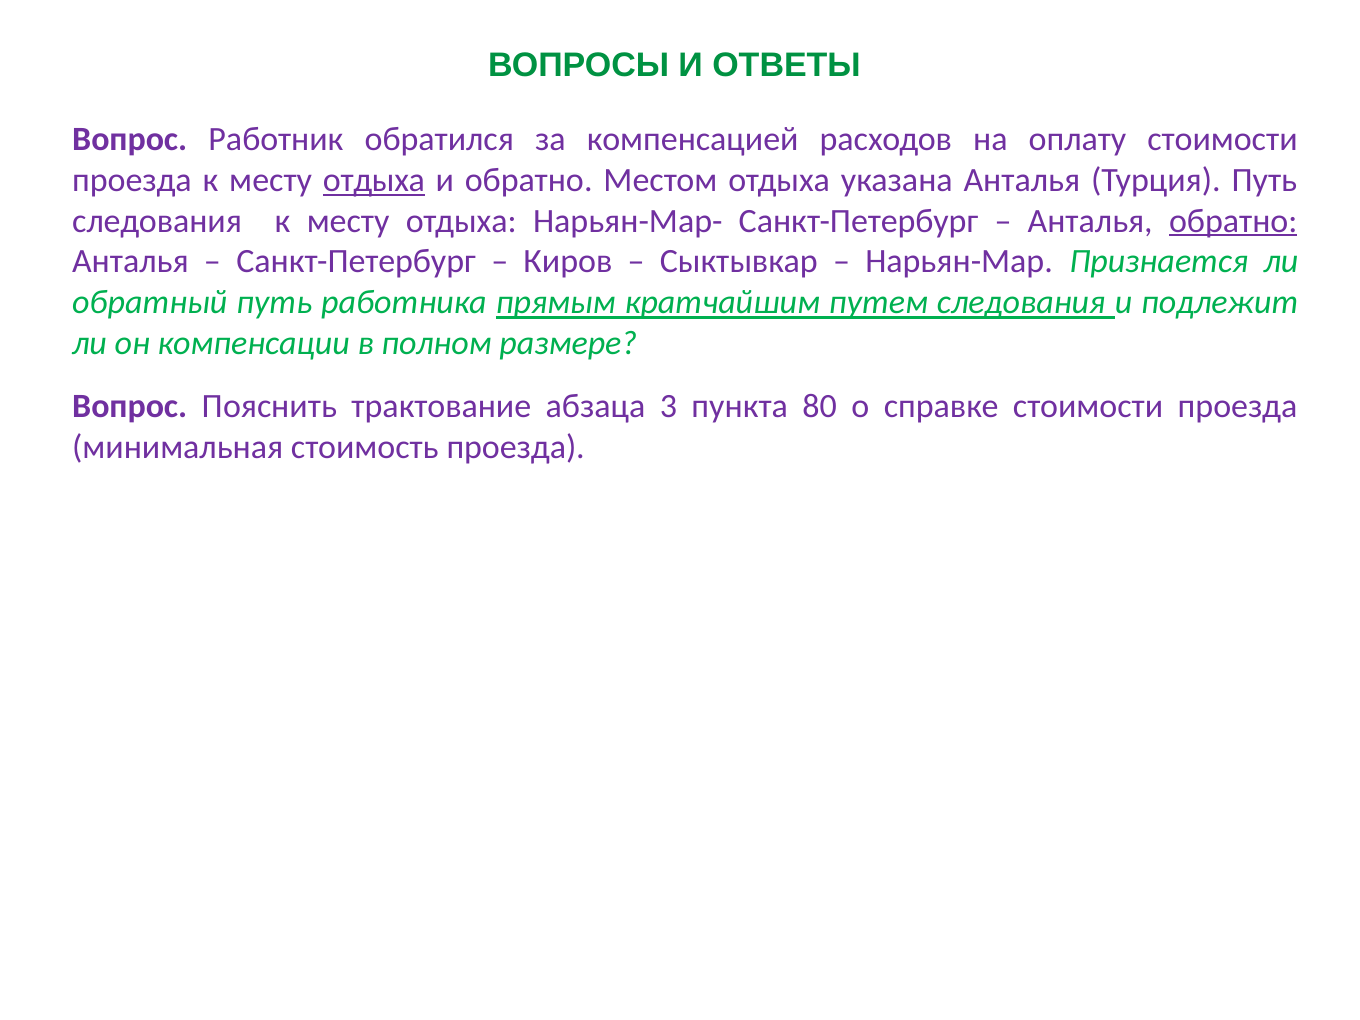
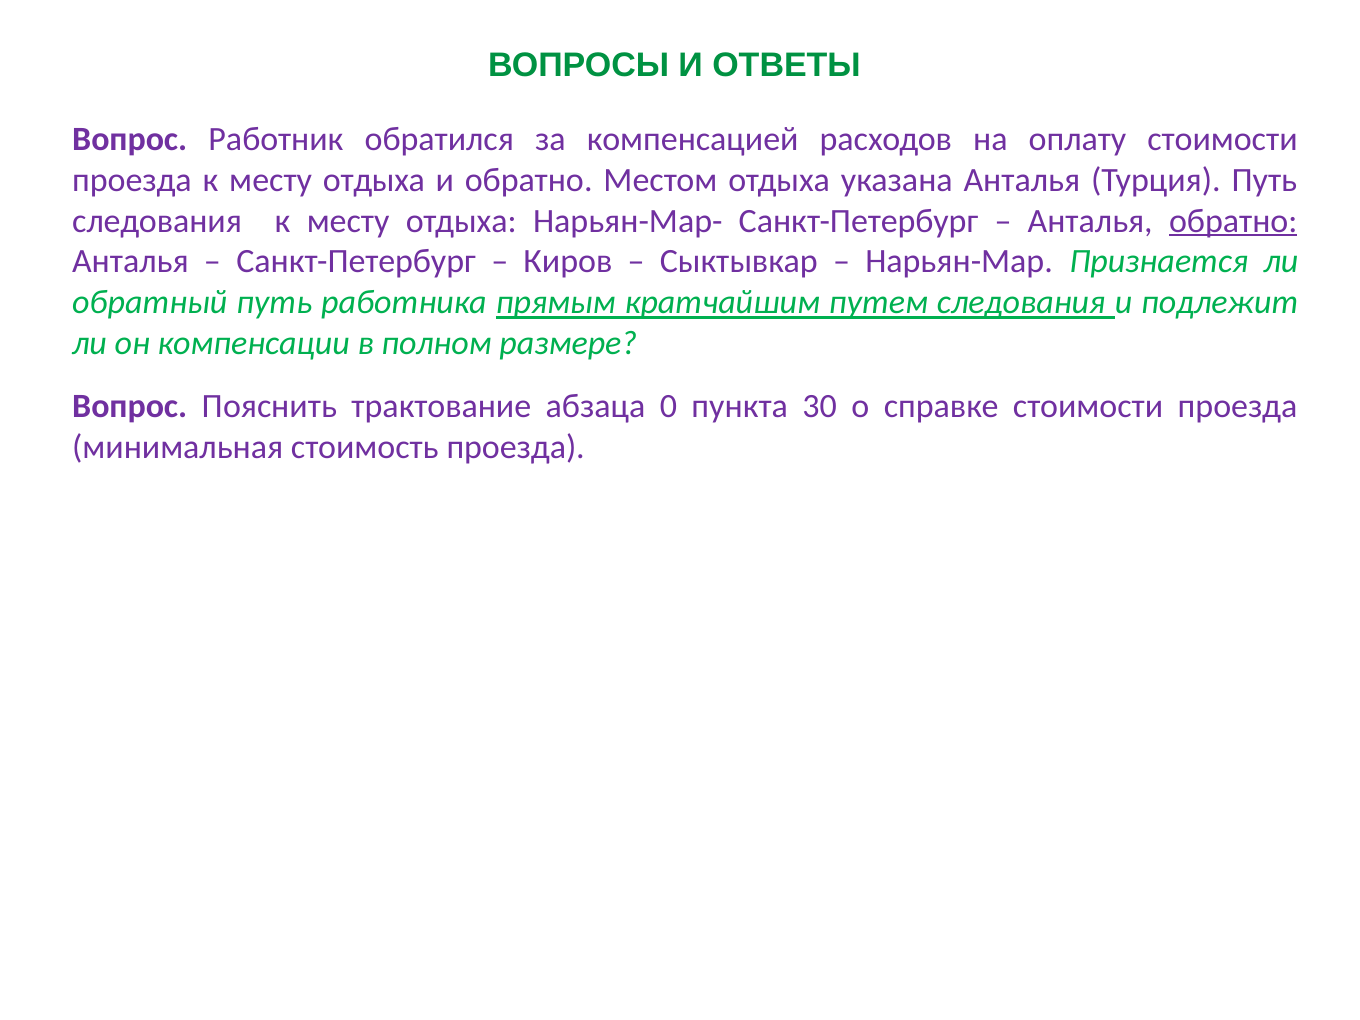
отдыха at (374, 180) underline: present -> none
3: 3 -> 0
80: 80 -> 30
